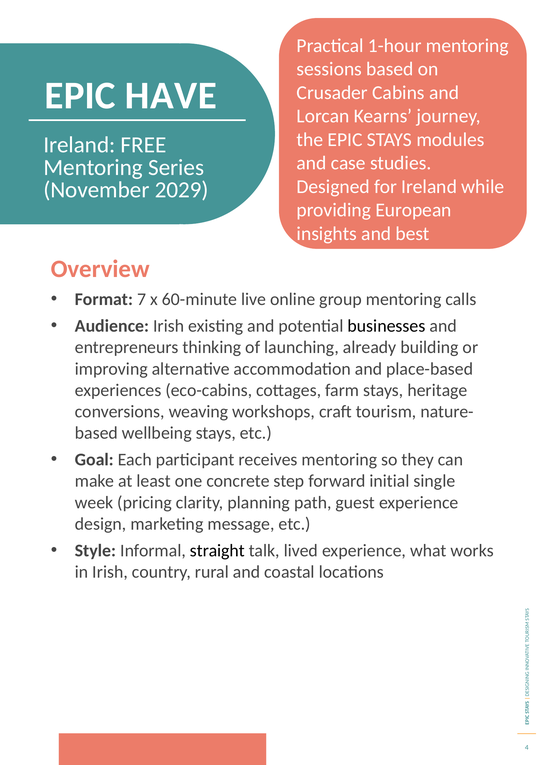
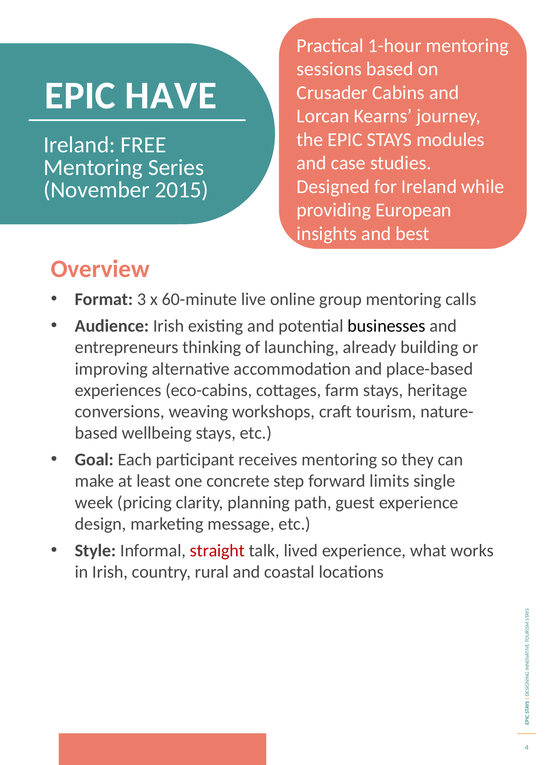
2029: 2029 -> 2015
7: 7 -> 3
initial: initial -> limits
straight colour: black -> red
